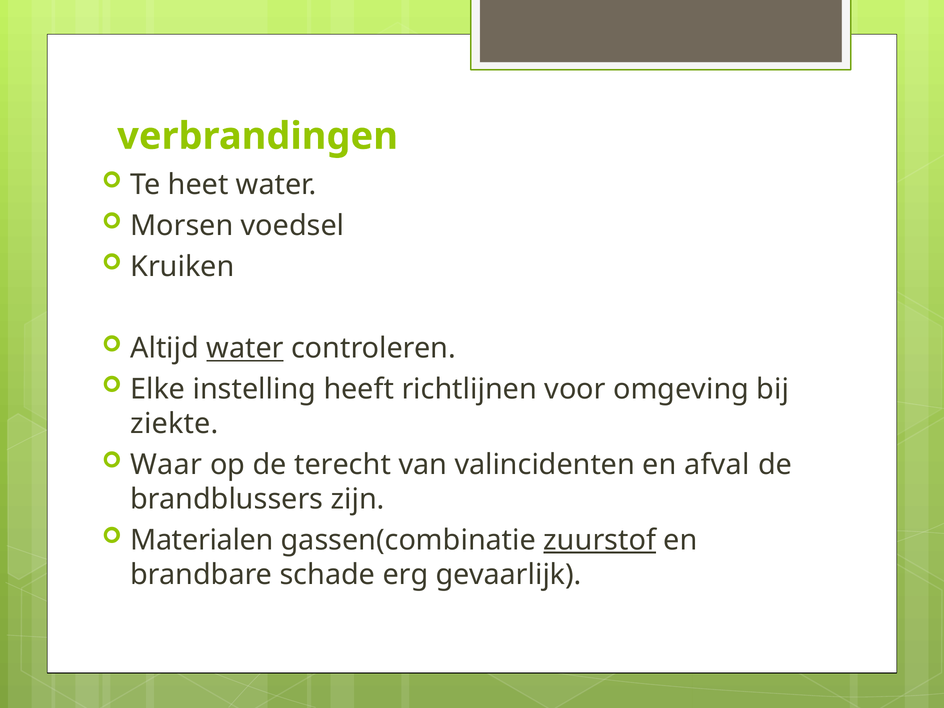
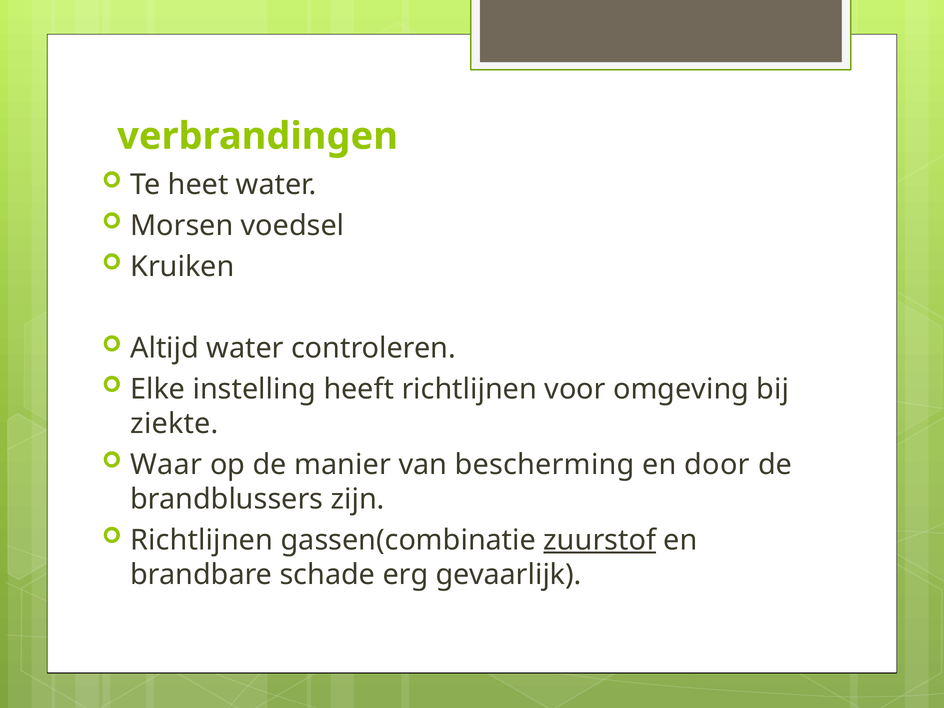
water at (245, 348) underline: present -> none
terecht: terecht -> manier
valincidenten: valincidenten -> bescherming
afval: afval -> door
Materialen at (202, 540): Materialen -> Richtlijnen
